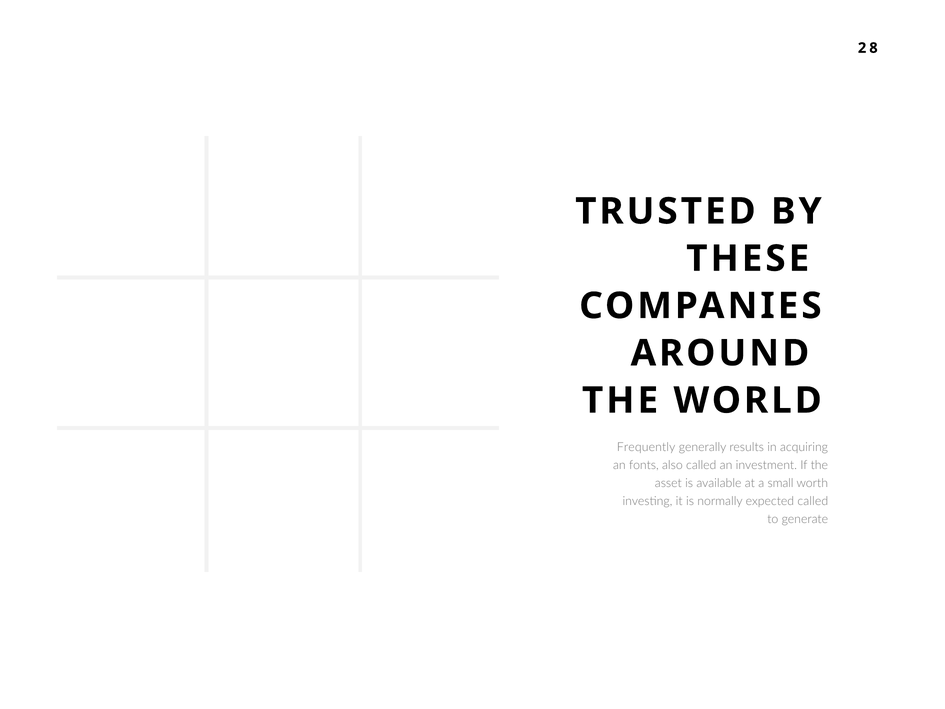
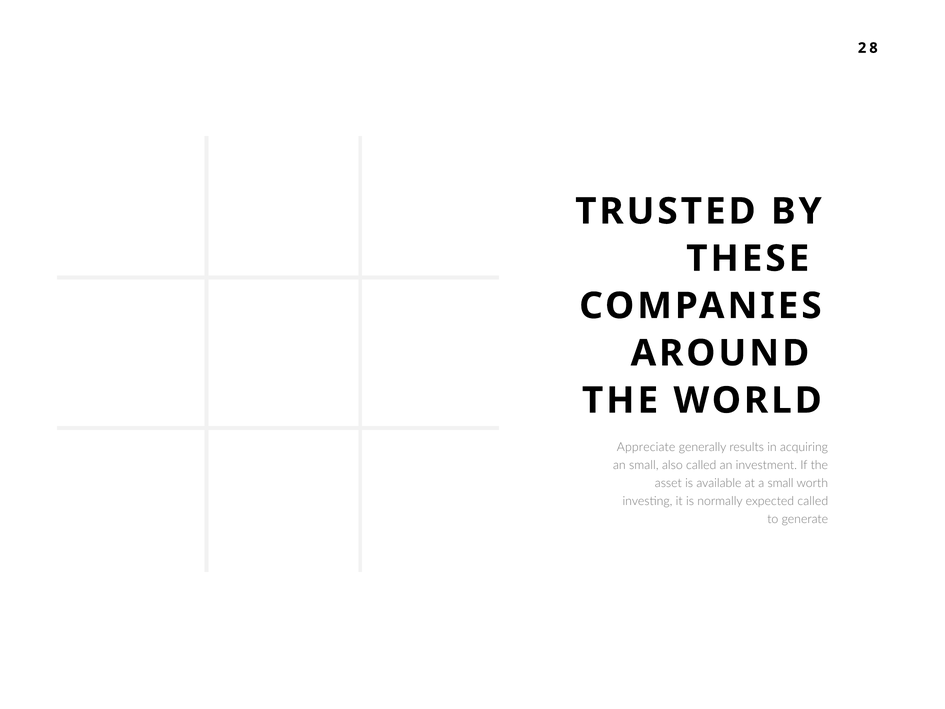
Frequently: Frequently -> Appreciate
an fonts: fonts -> small
